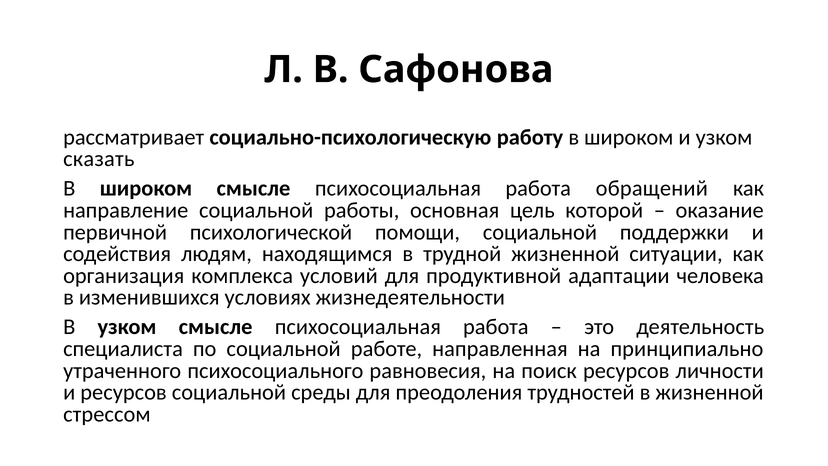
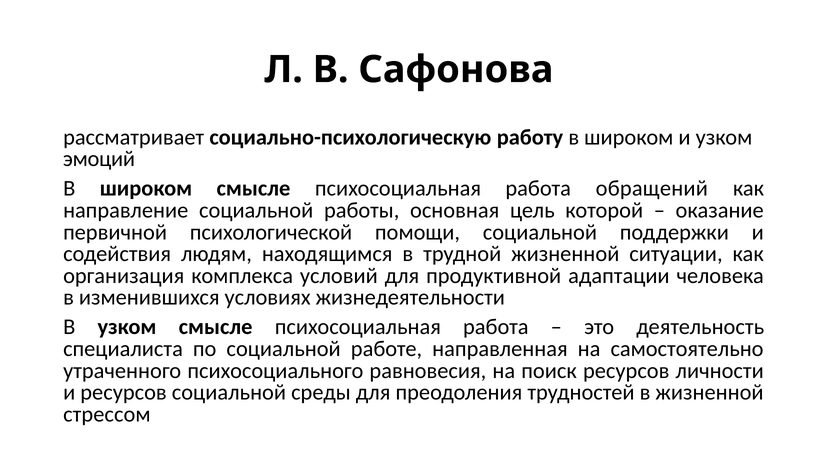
сказать: сказать -> эмоций
принципиально: принципиально -> самостоятельно
